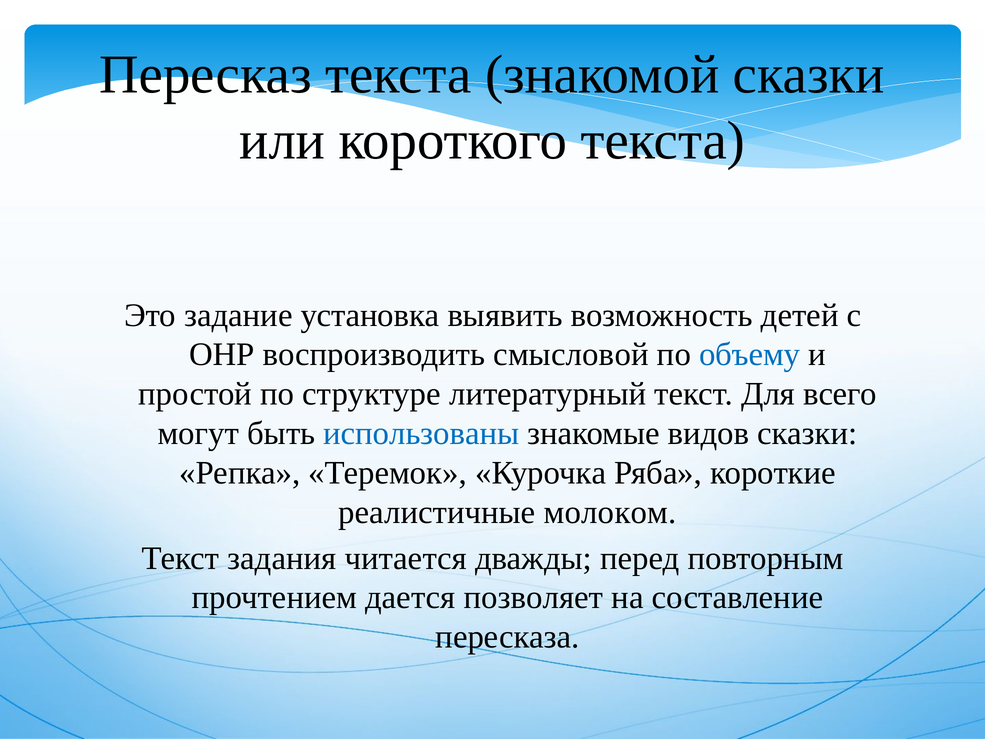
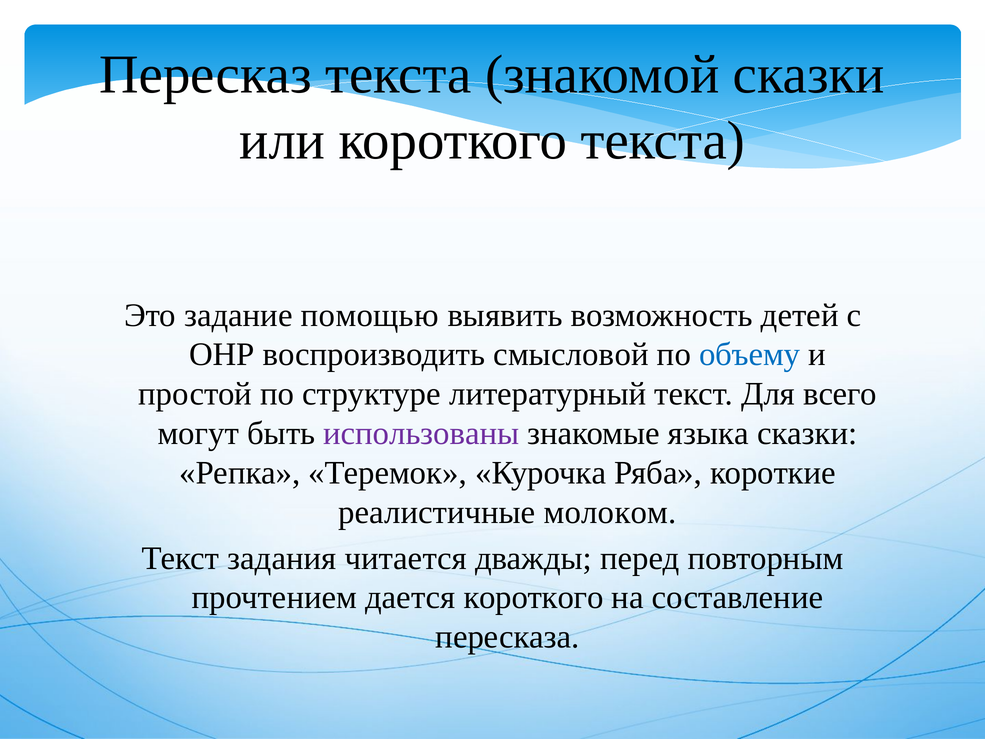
установка: установка -> помощью
использованы colour: blue -> purple
видов: видов -> языка
дается позволяет: позволяет -> короткого
